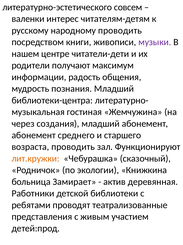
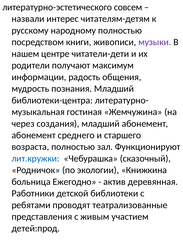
валенки: валенки -> назвали
народному проводить: проводить -> полностью
возраста проводить: проводить -> полностью
лит.кружки colour: orange -> blue
Замирает: Замирает -> Ежегодно
